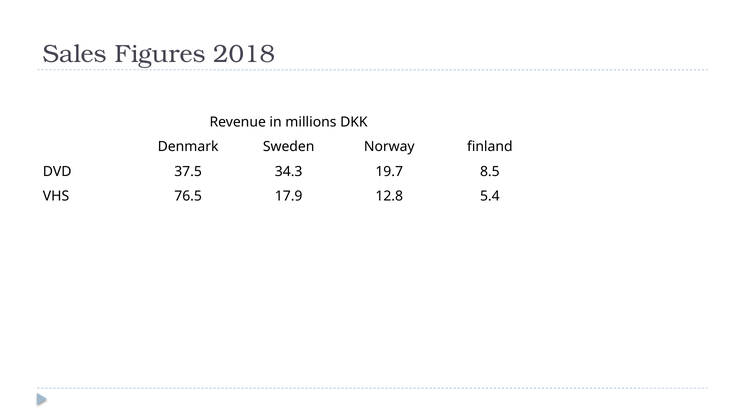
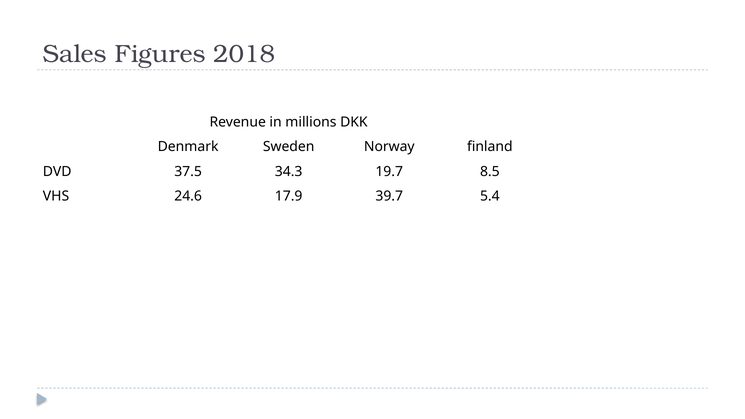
76.5: 76.5 -> 24.6
12.8: 12.8 -> 39.7
